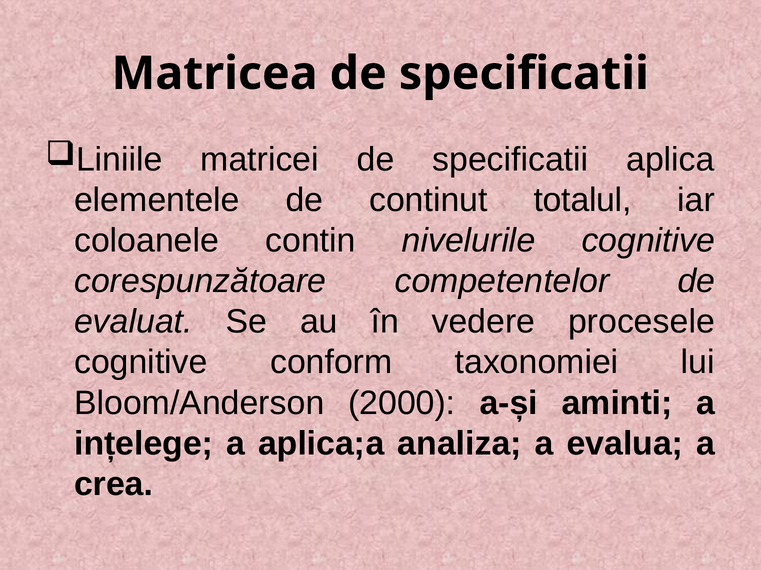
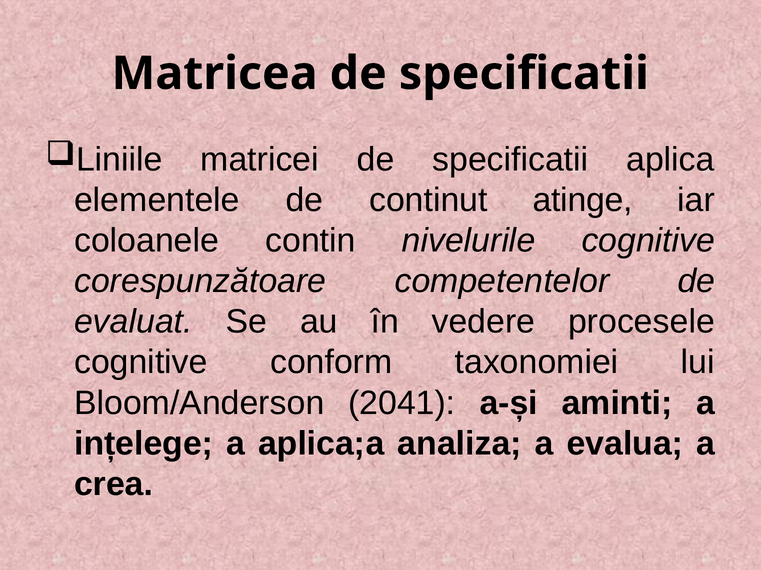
totalul: totalul -> atinge
2000: 2000 -> 2041
